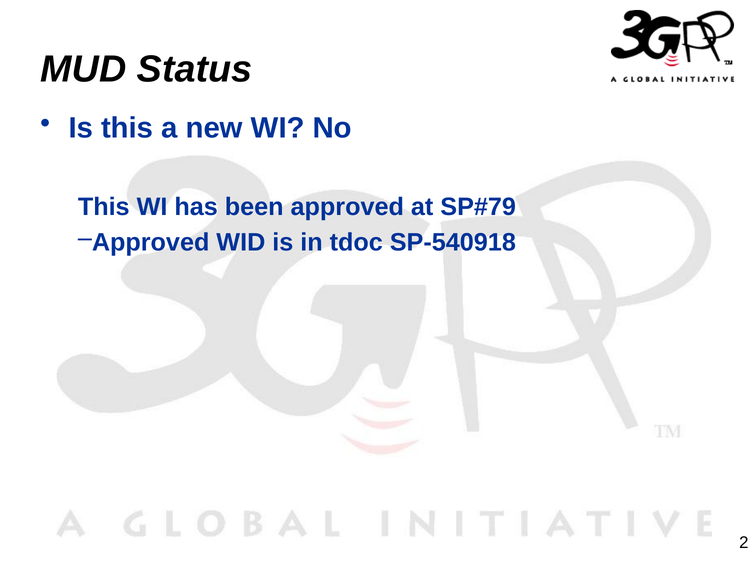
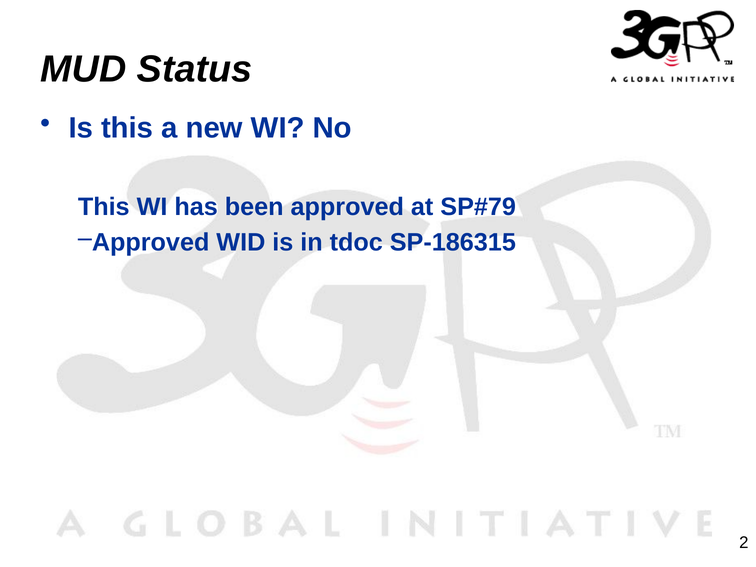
SP-540918: SP-540918 -> SP-186315
